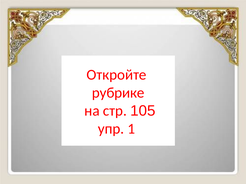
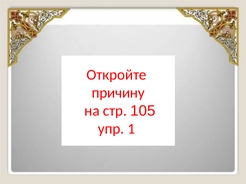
рубрике: рубрике -> причину
